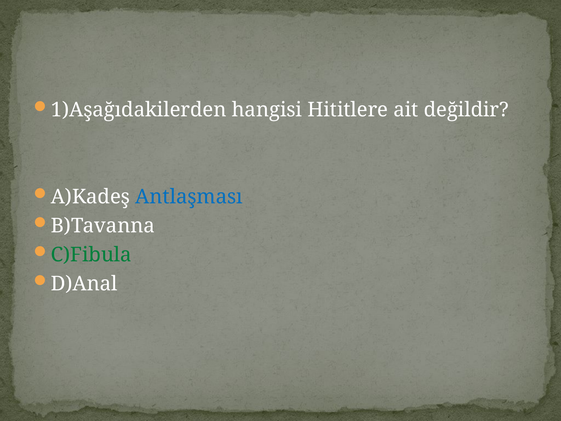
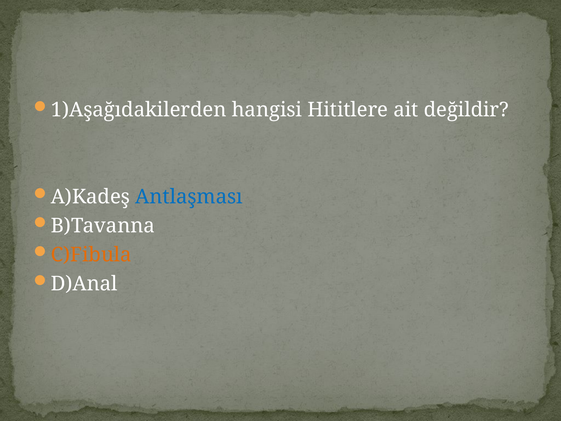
C)Fibula colour: green -> orange
